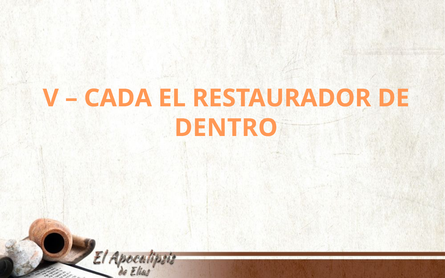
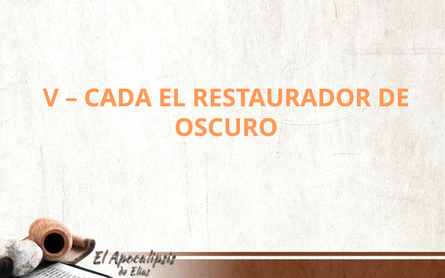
DENTRO: DENTRO -> OSCURO
